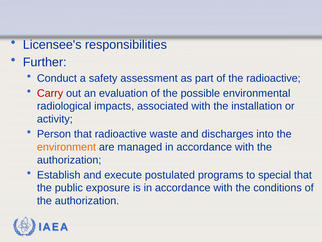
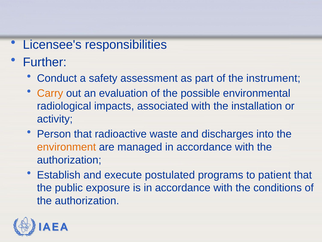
the radioactive: radioactive -> instrument
Carry colour: red -> orange
special: special -> patient
